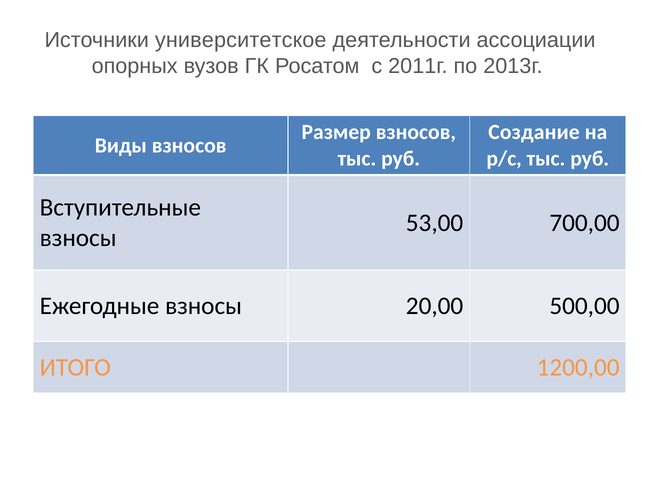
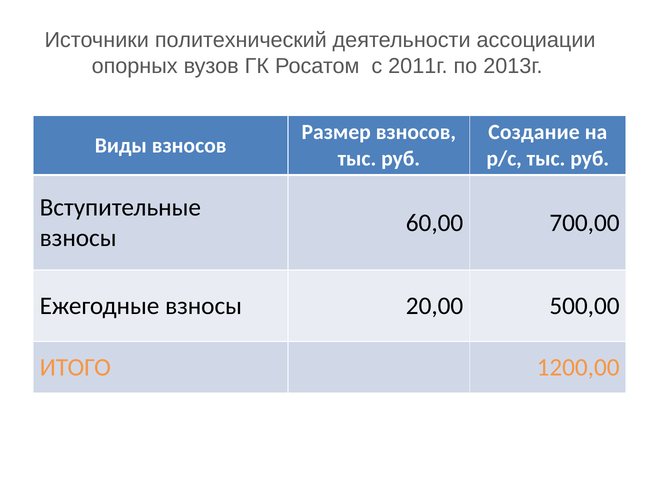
университетское: университетское -> политехнический
53,00: 53,00 -> 60,00
